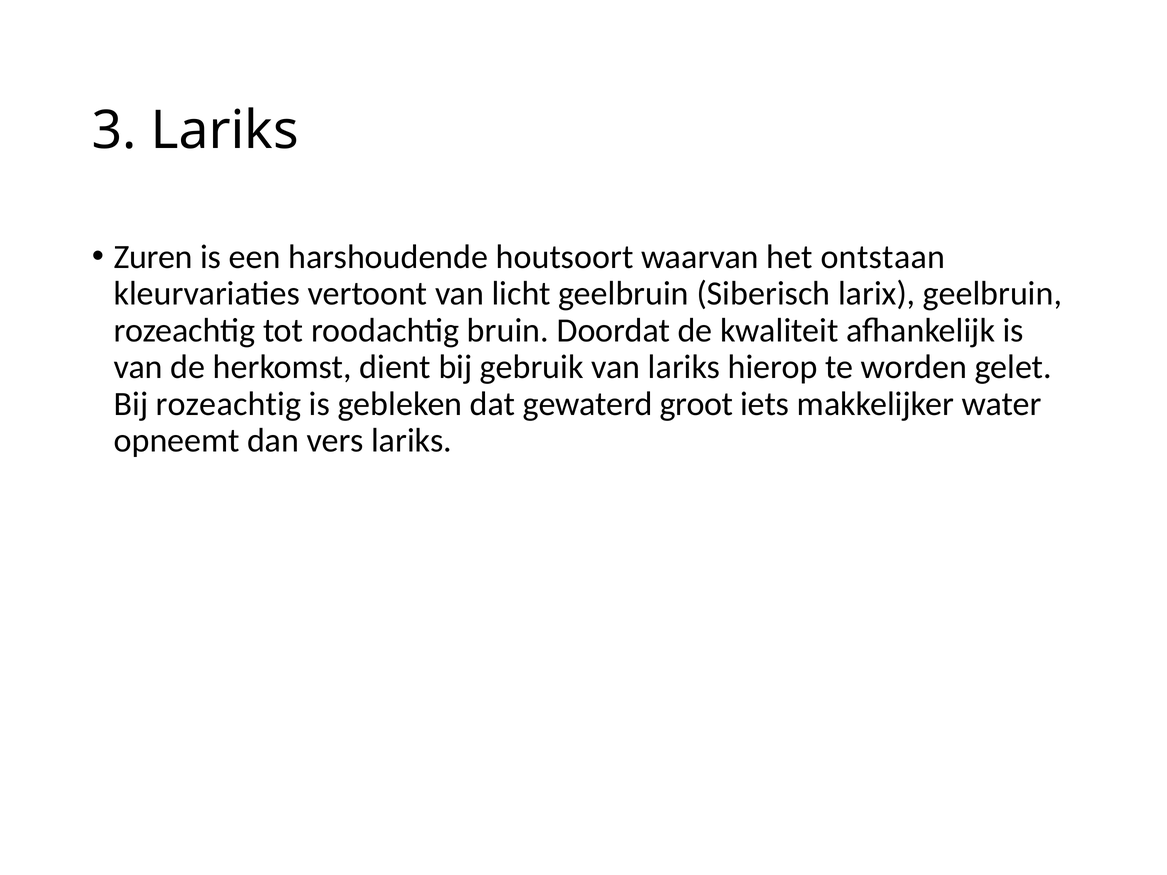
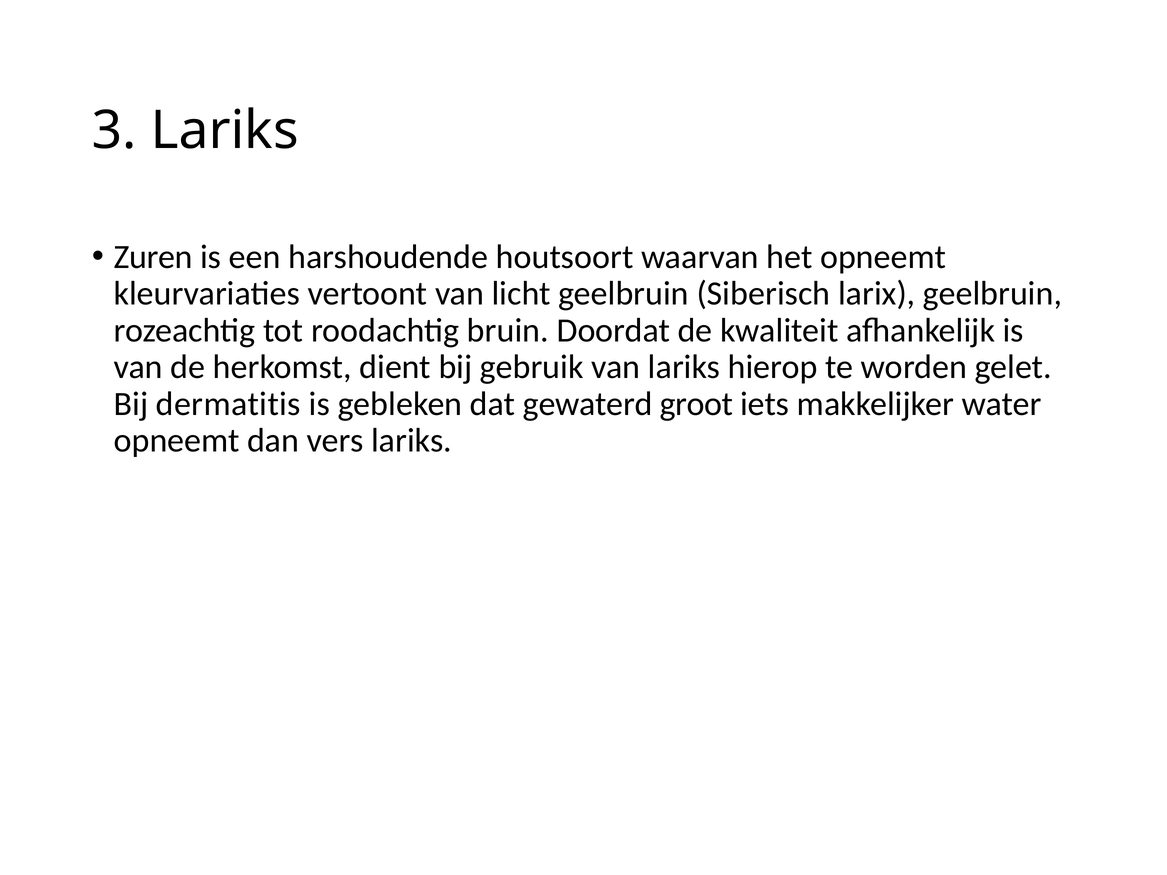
het ontstaan: ontstaan -> opneemt
Bij rozeachtig: rozeachtig -> dermatitis
